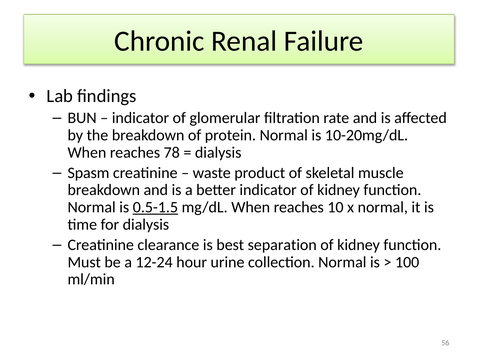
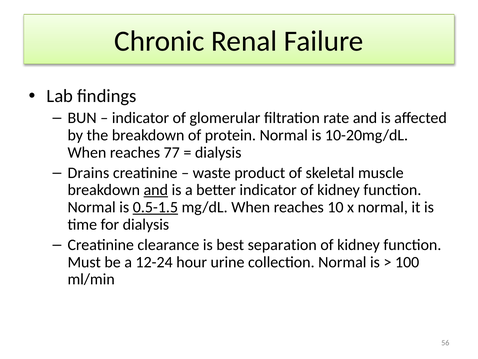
78: 78 -> 77
Spasm: Spasm -> Drains
and at (156, 190) underline: none -> present
